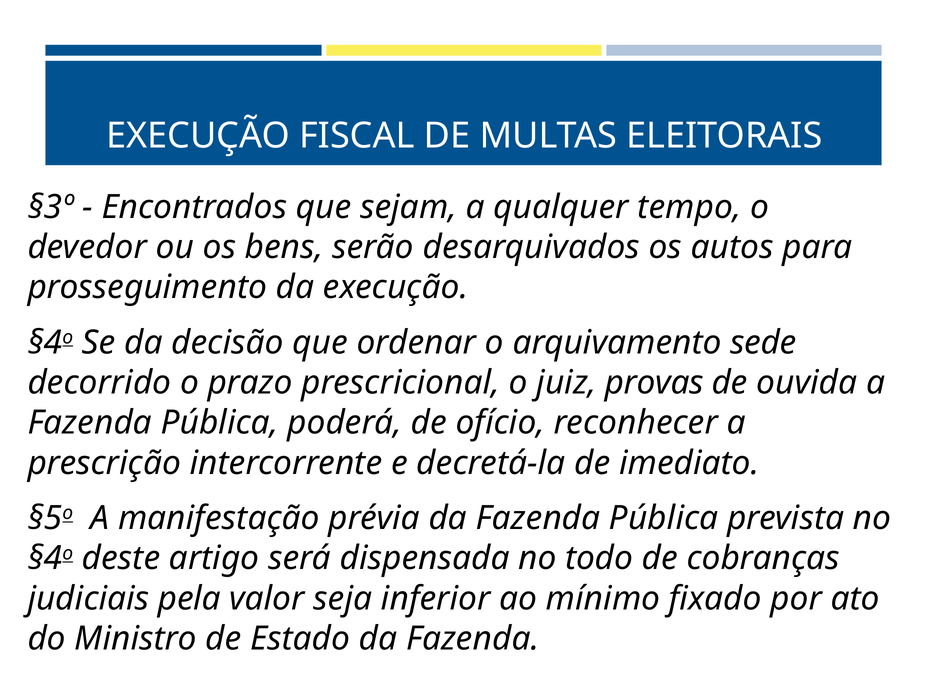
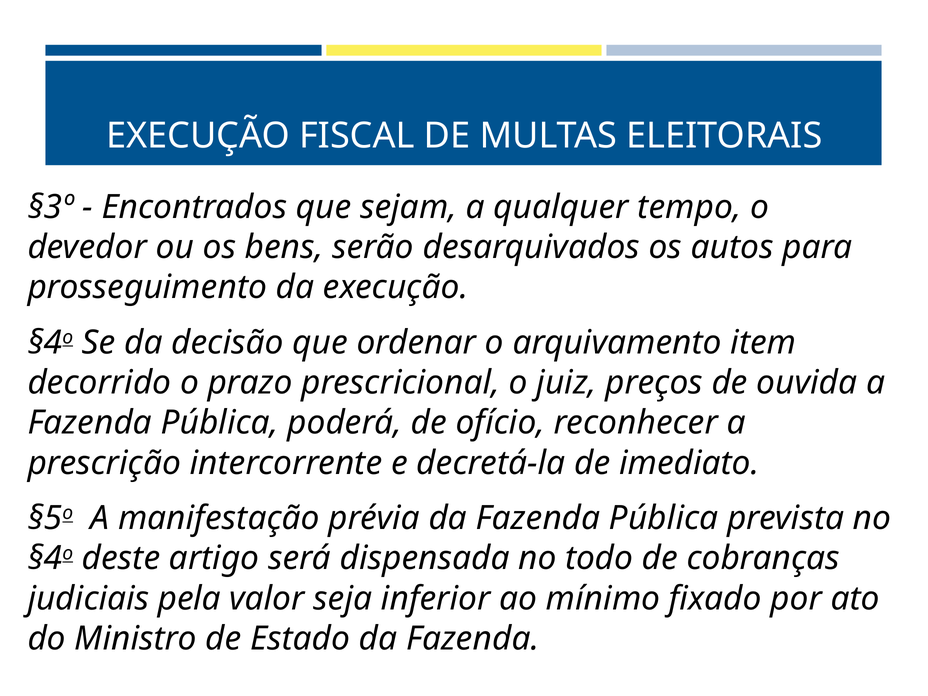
sede: sede -> item
provas: provas -> preços
